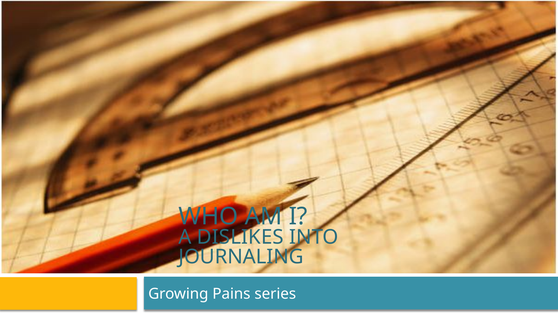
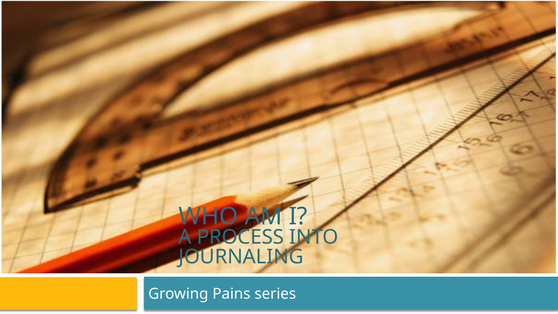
DISLIKES: DISLIKES -> PROCESS
